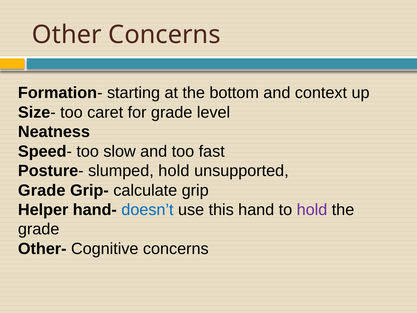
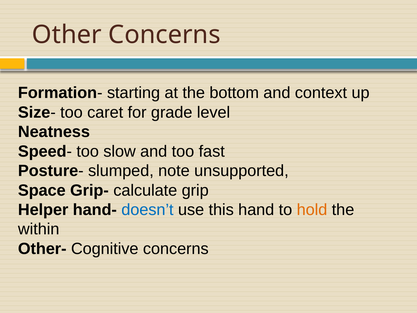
slumped hold: hold -> note
Grade at (42, 190): Grade -> Space
hold at (312, 210) colour: purple -> orange
grade at (39, 229): grade -> within
